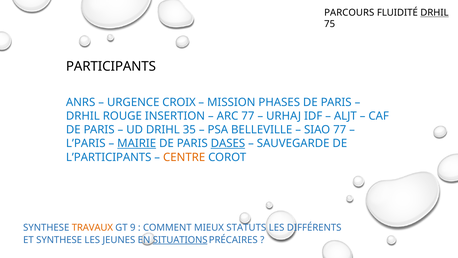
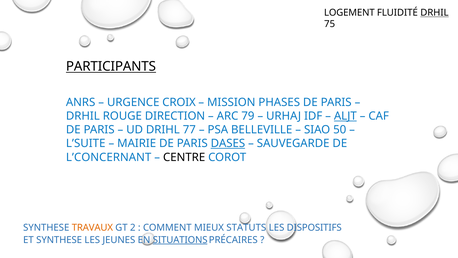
PARCOURS: PARCOURS -> LOGEMENT
PARTICIPANTS underline: none -> present
INSERTION: INSERTION -> DIRECTION
ARC 77: 77 -> 79
ALJT underline: none -> present
35: 35 -> 77
SIAO 77: 77 -> 50
L’PARIS: L’PARIS -> L’SUITE
MAIRIE underline: present -> none
L’PARTICIPANTS: L’PARTICIPANTS -> L’CONCERNANT
CENTRE colour: orange -> black
9: 9 -> 2
DIFFÉRENTS: DIFFÉRENTS -> DISPOSITIFS
